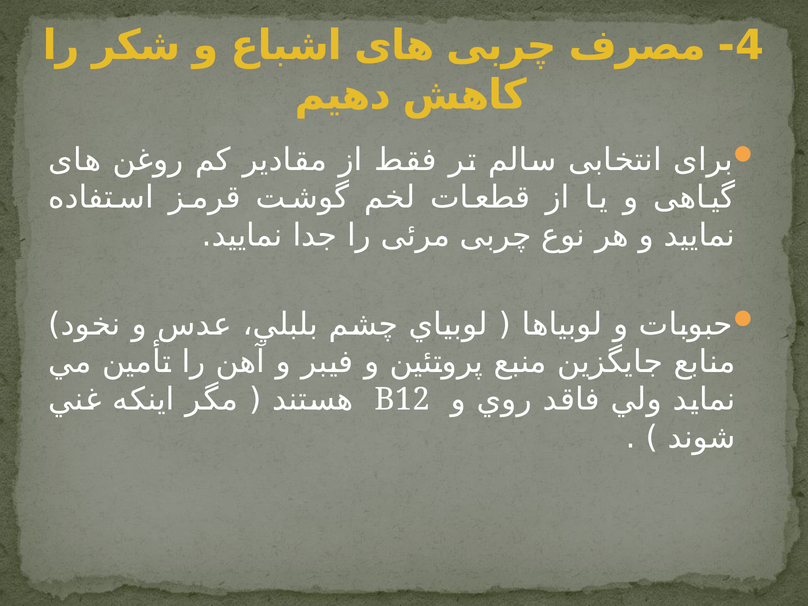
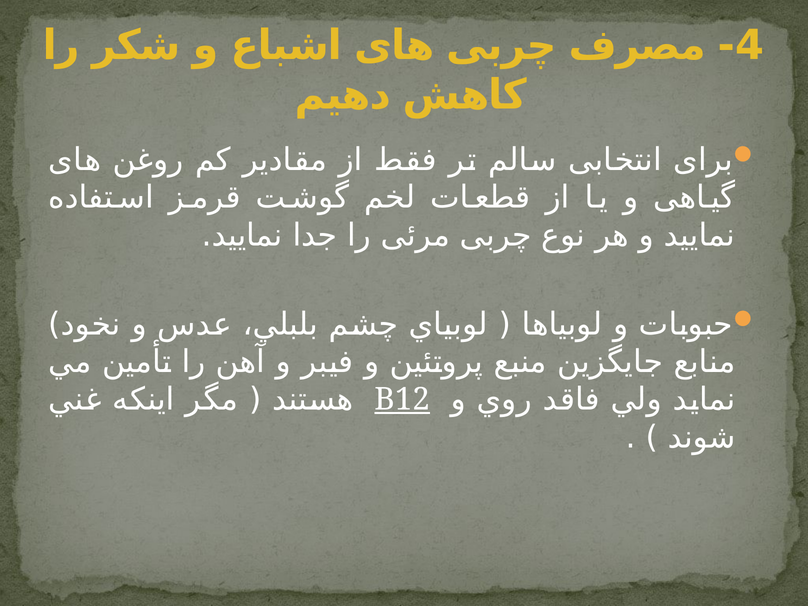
B12 underline: none -> present
